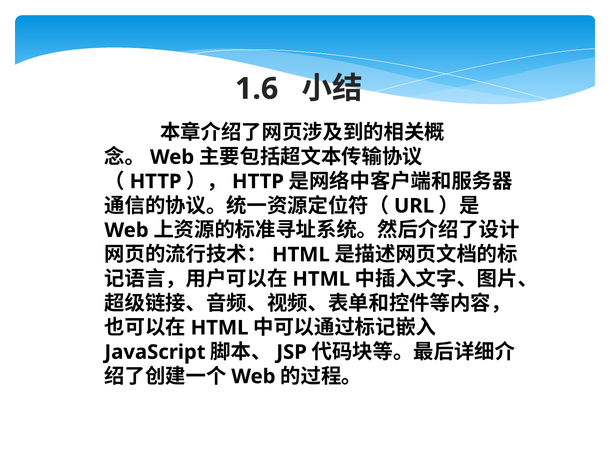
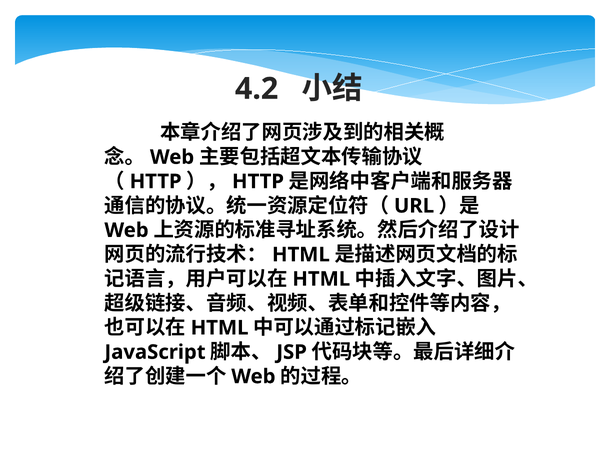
1.6: 1.6 -> 4.2
